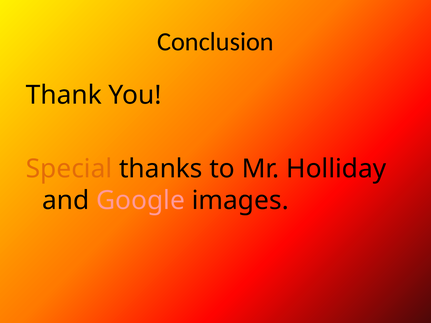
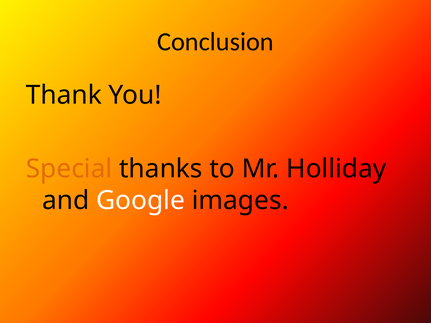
Google colour: pink -> white
